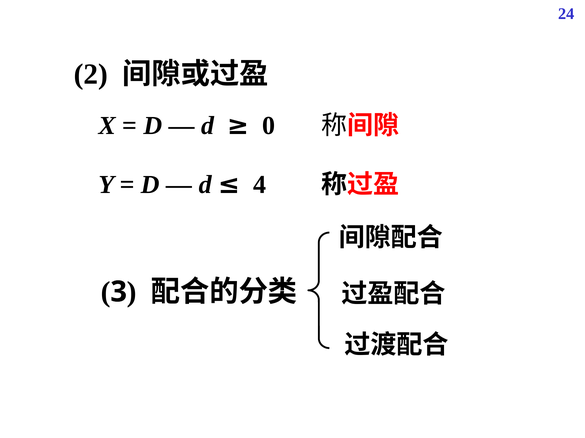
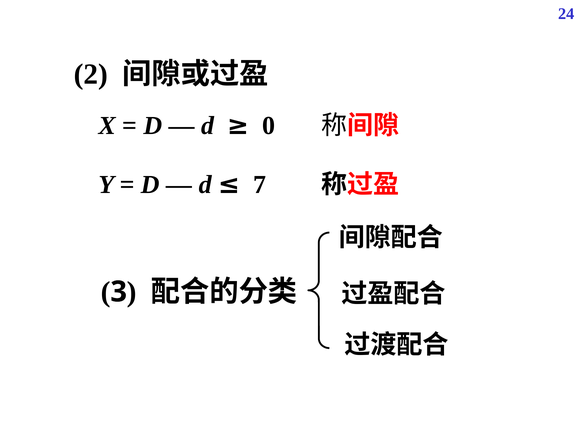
4: 4 -> 7
